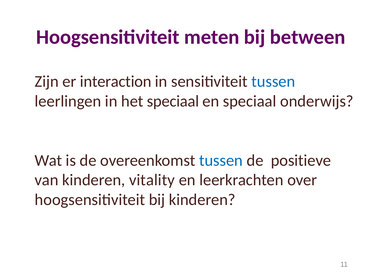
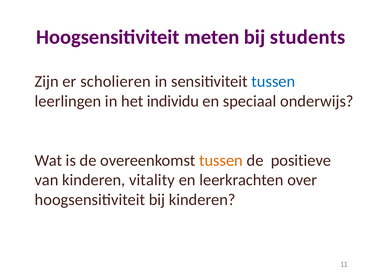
between: between -> students
interaction: interaction -> scholieren
het speciaal: speciaal -> individu
tussen at (221, 161) colour: blue -> orange
